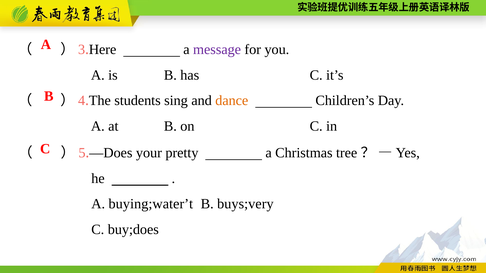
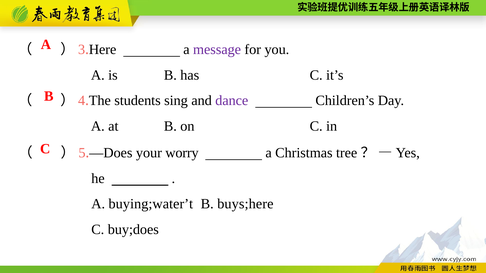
dance colour: orange -> purple
pretty: pretty -> worry
buys;very: buys;very -> buys;here
